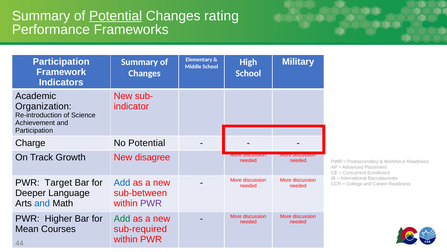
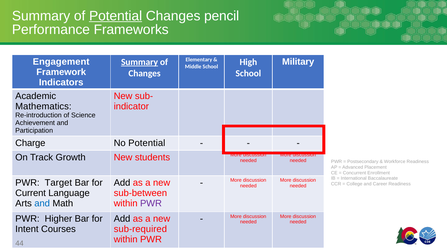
rating: rating -> pencil
Participation at (61, 61): Participation -> Engagement
Summary at (140, 62) underline: none -> present
Organization: Organization -> Mathematics
disagree: disagree -> students
Add at (122, 182) colour: blue -> black
Deeper: Deeper -> Current
Add at (122, 218) colour: green -> black
Mean: Mean -> Intent
